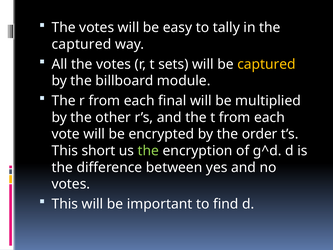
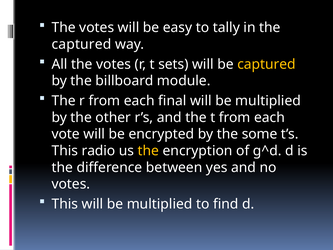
order: order -> some
short: short -> radio
the at (148, 151) colour: light green -> yellow
This will be important: important -> multiplied
